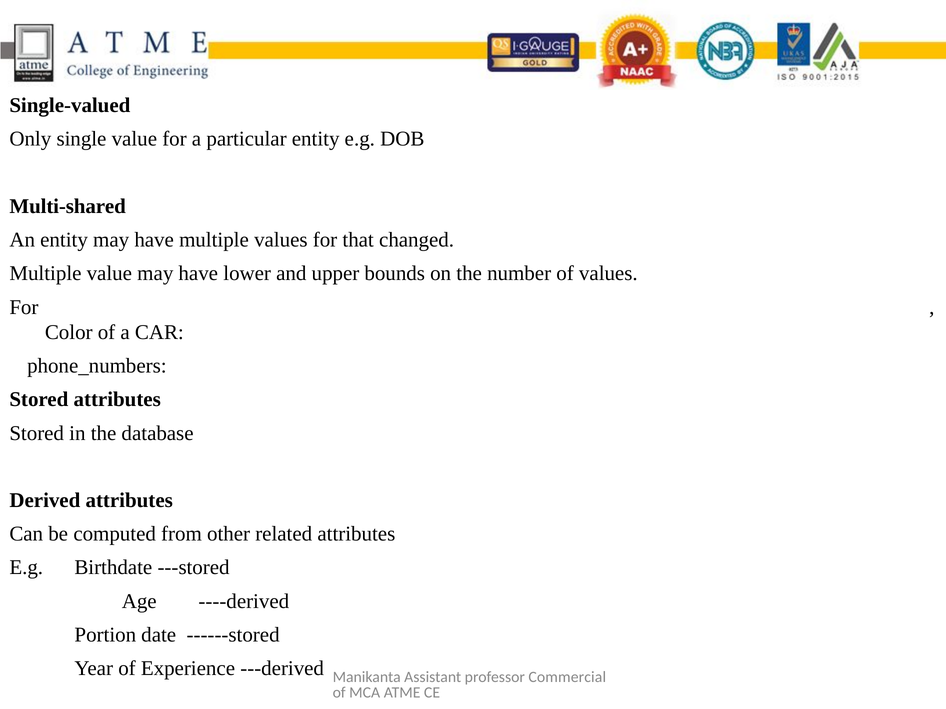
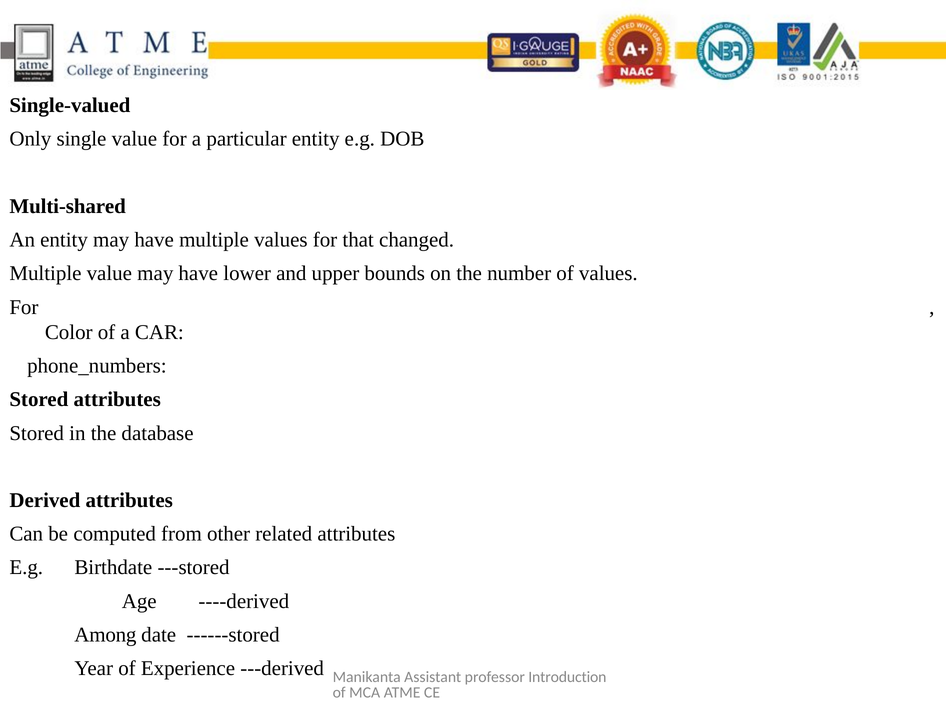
Portion: Portion -> Among
Commercial: Commercial -> Introduction
